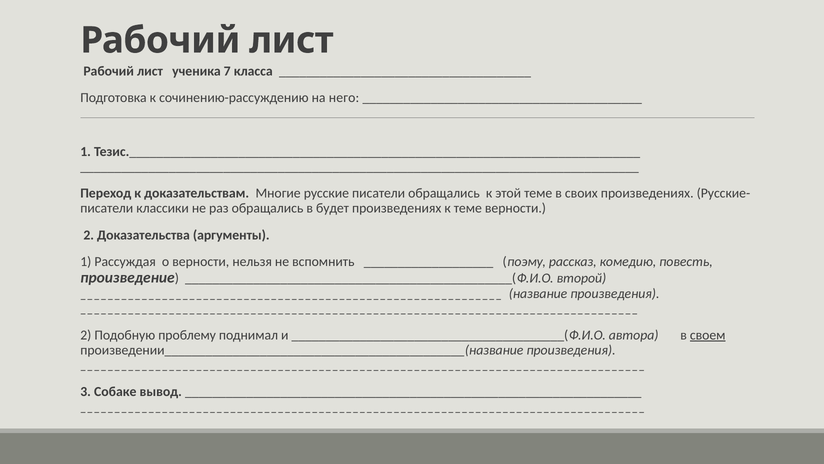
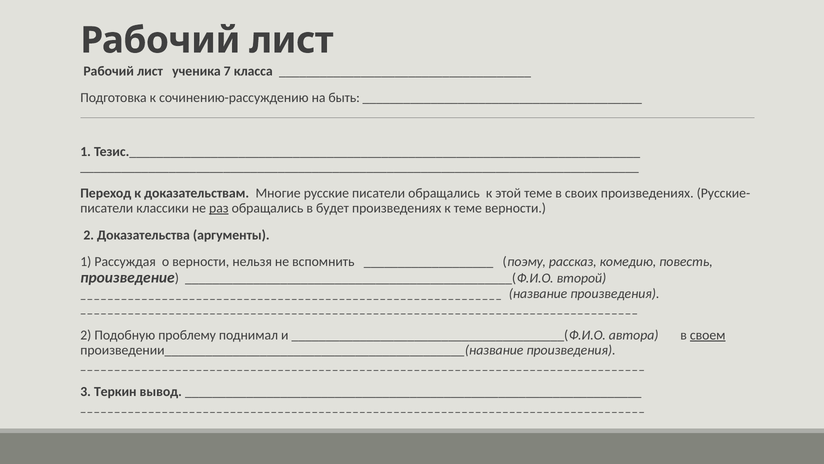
него: него -> быть
раз underline: none -> present
Собаке: Собаке -> Теркин
